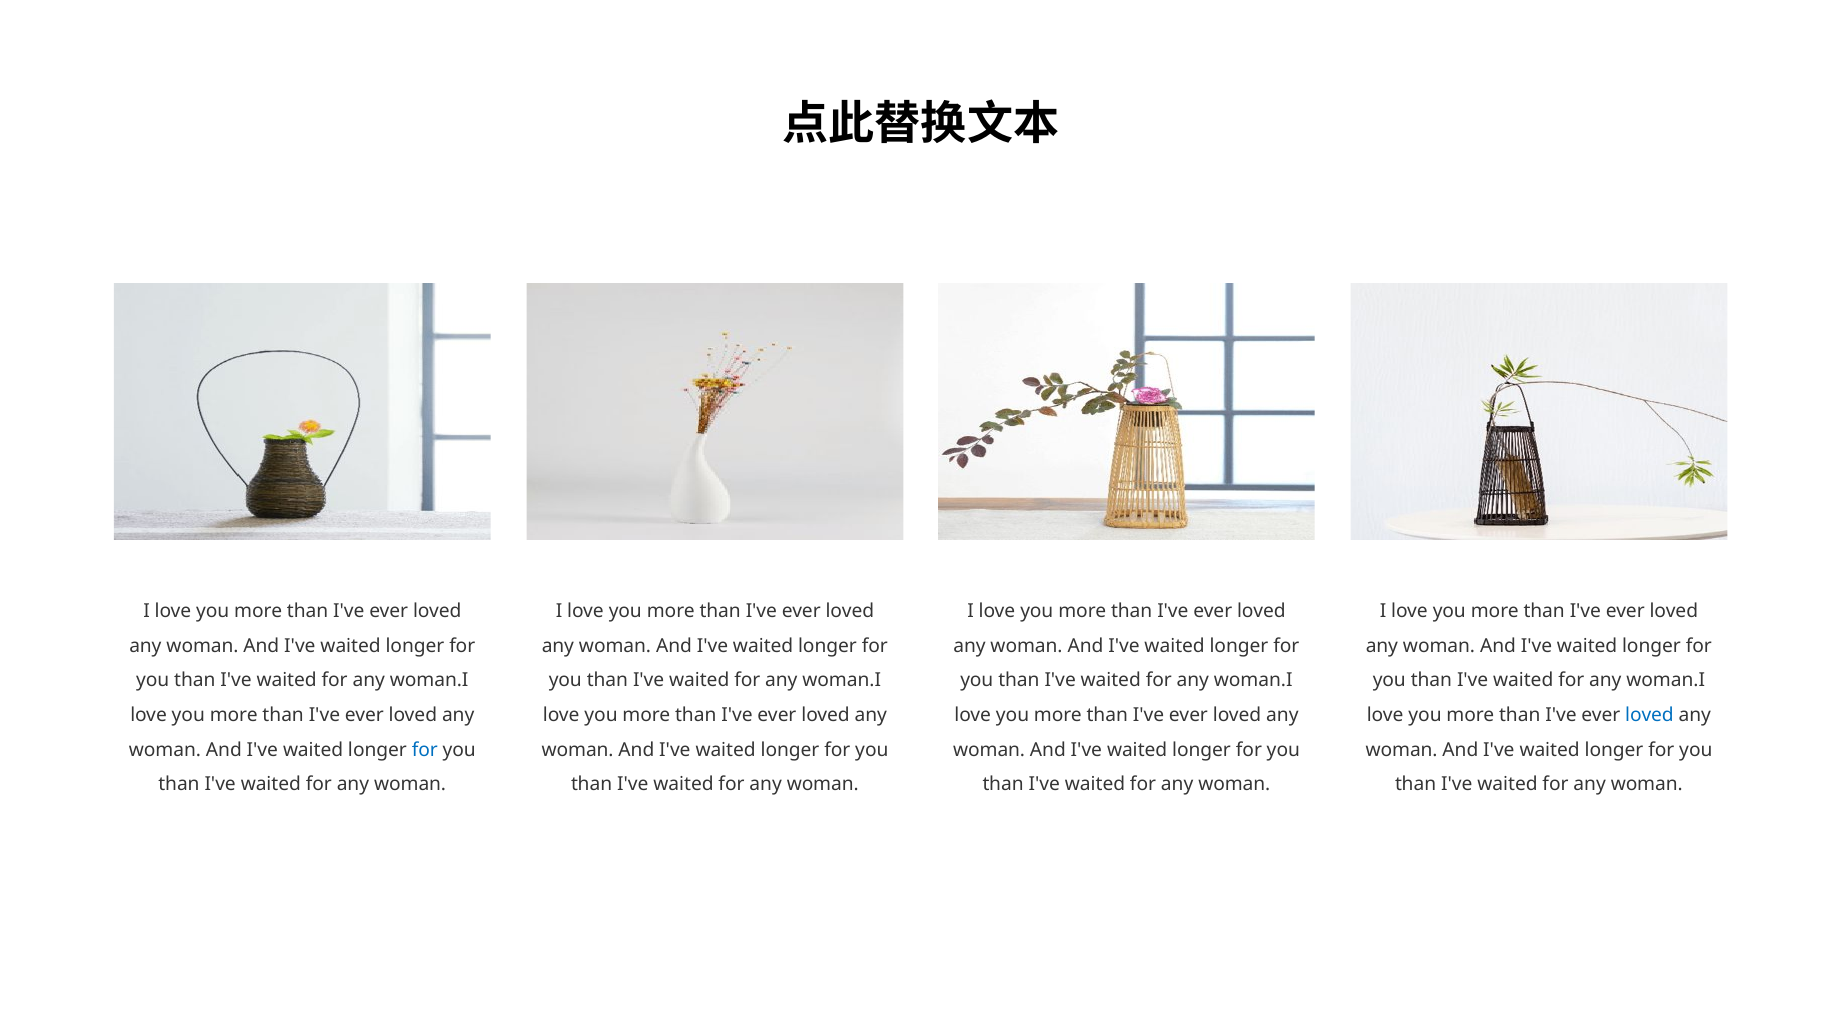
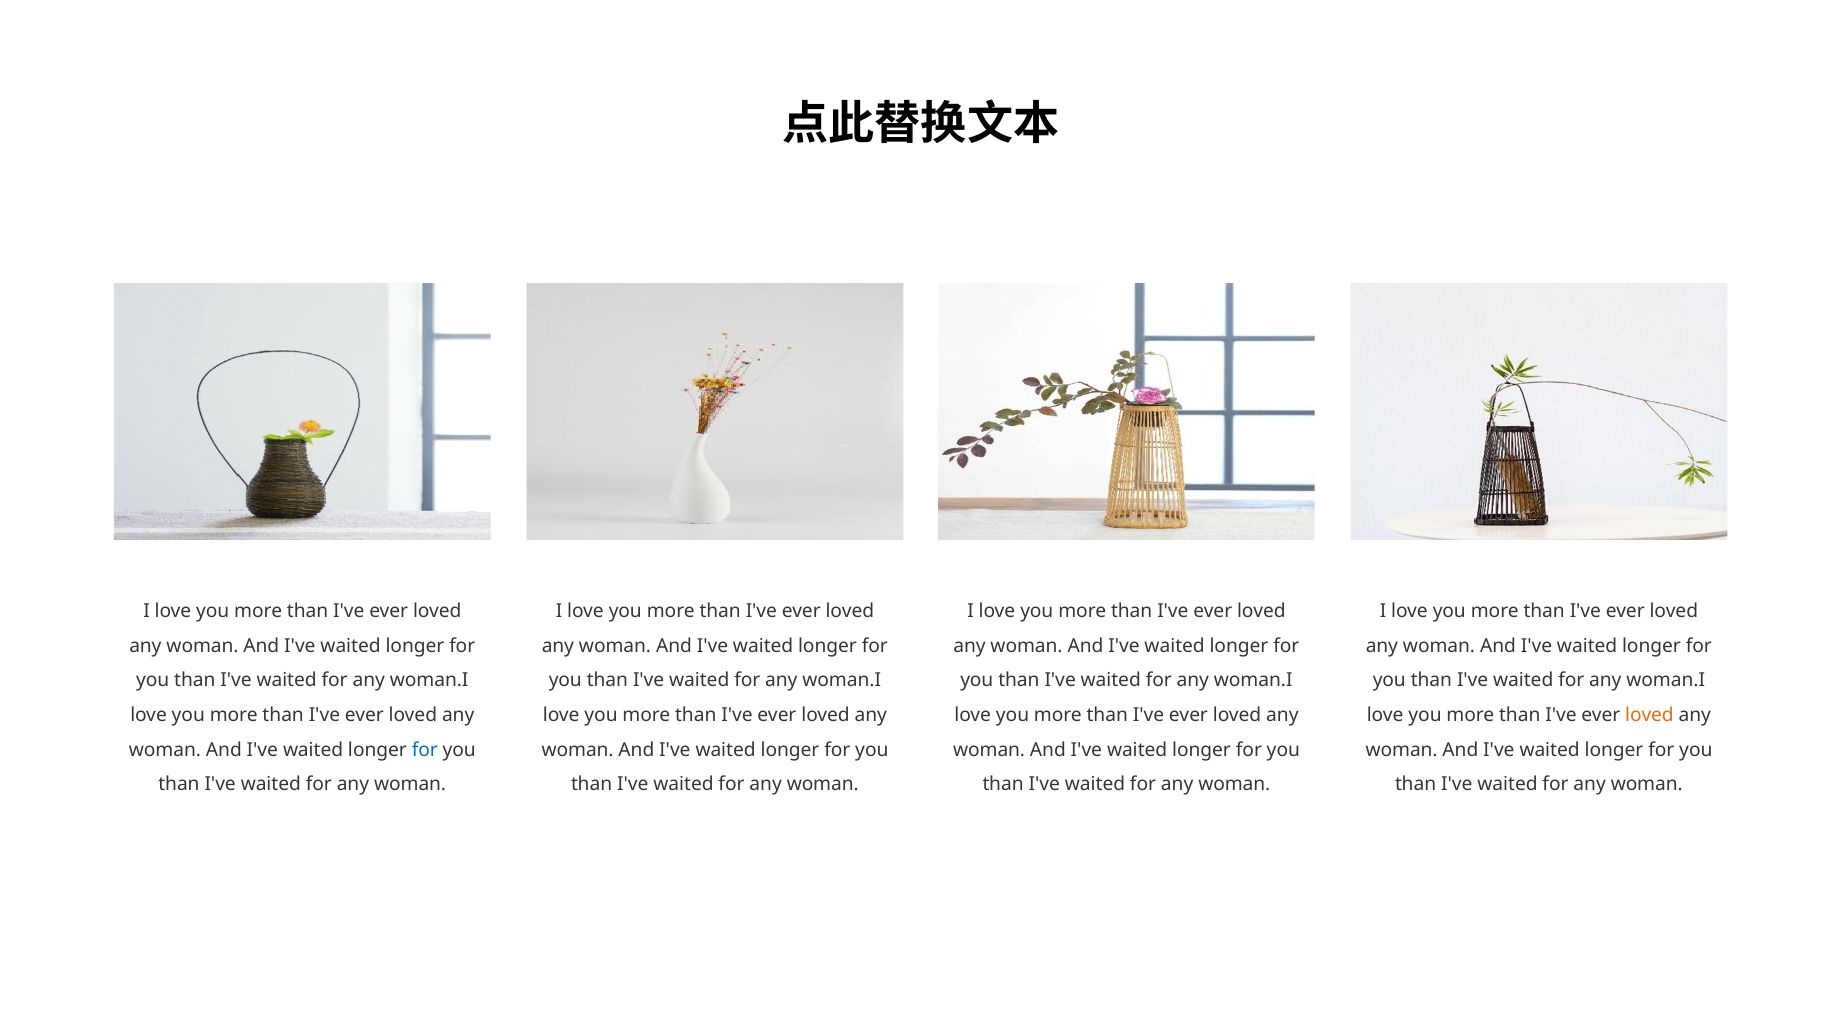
loved at (1650, 715) colour: blue -> orange
